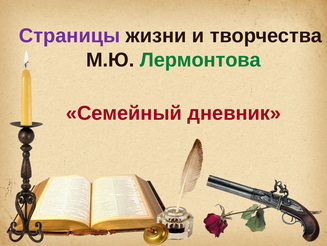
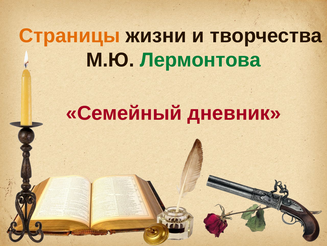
Страницы colour: purple -> orange
